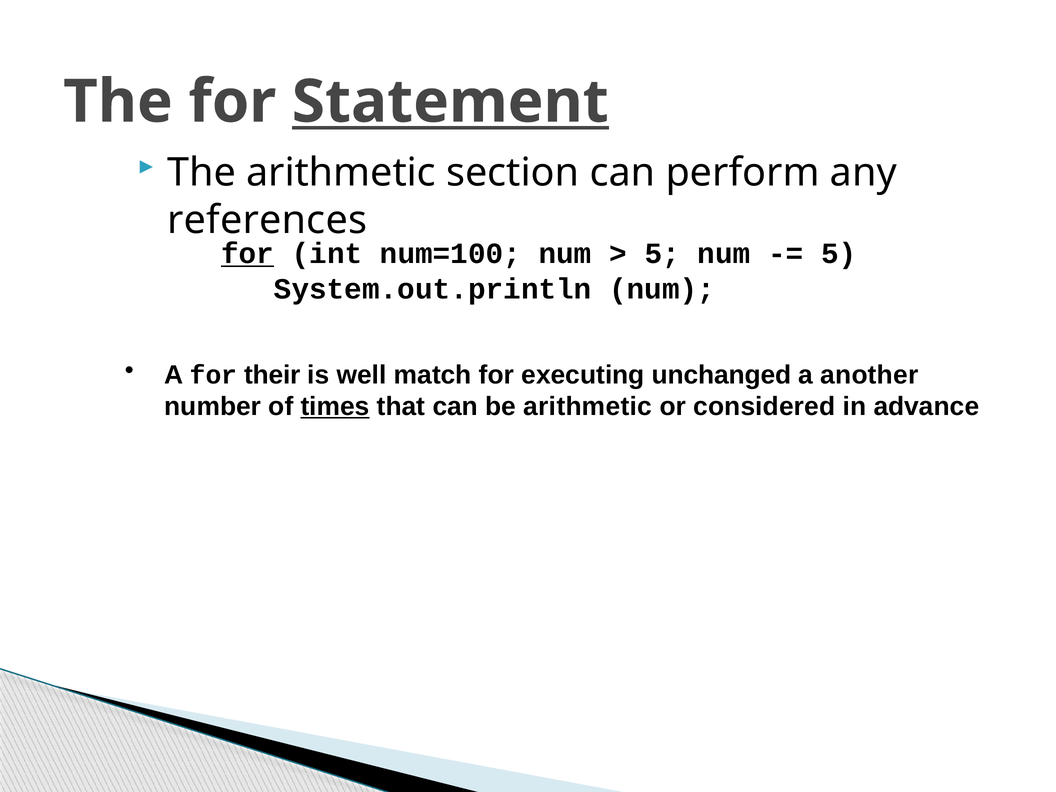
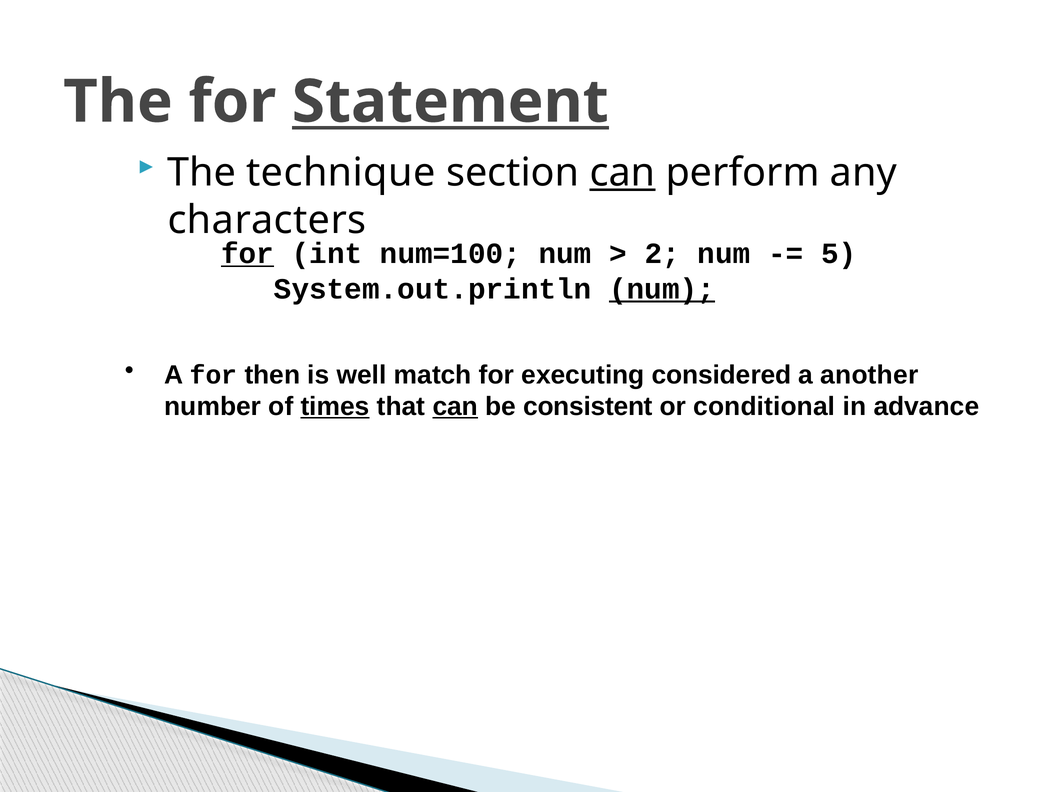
The arithmetic: arithmetic -> technique
can at (622, 173) underline: none -> present
references: references -> characters
5 at (662, 254): 5 -> 2
num at (662, 289) underline: none -> present
their: their -> then
unchanged: unchanged -> considered
can at (455, 407) underline: none -> present
be arithmetic: arithmetic -> consistent
considered: considered -> conditional
